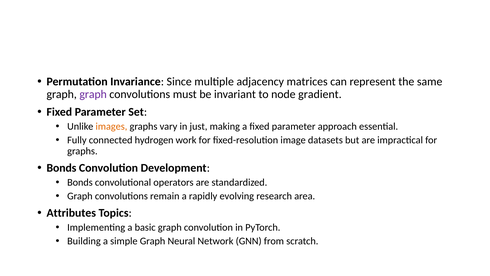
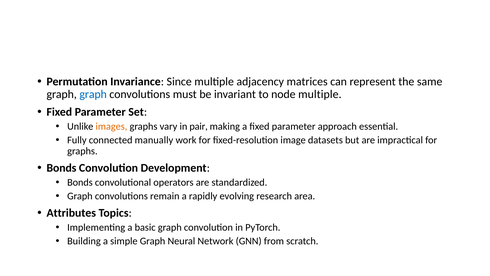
graph at (93, 94) colour: purple -> blue
node gradient: gradient -> multiple
just: just -> pair
hydrogen: hydrogen -> manually
